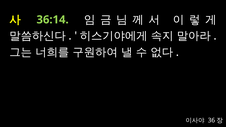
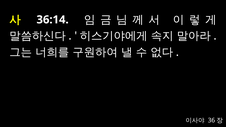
36:14 colour: light green -> white
